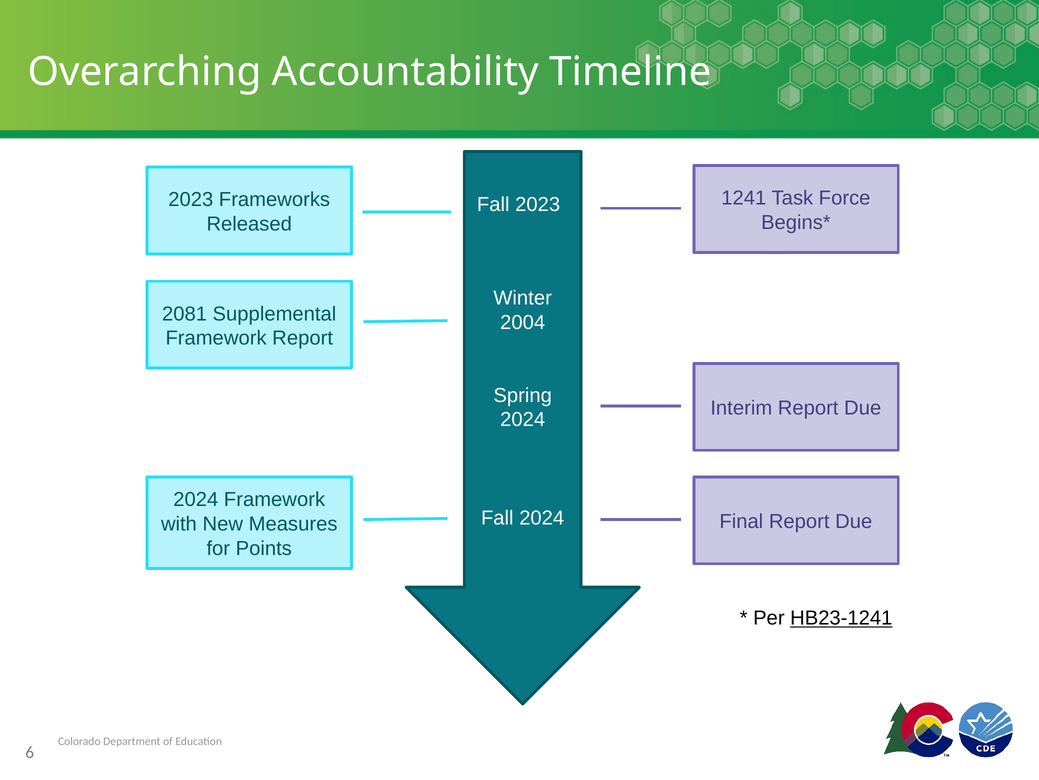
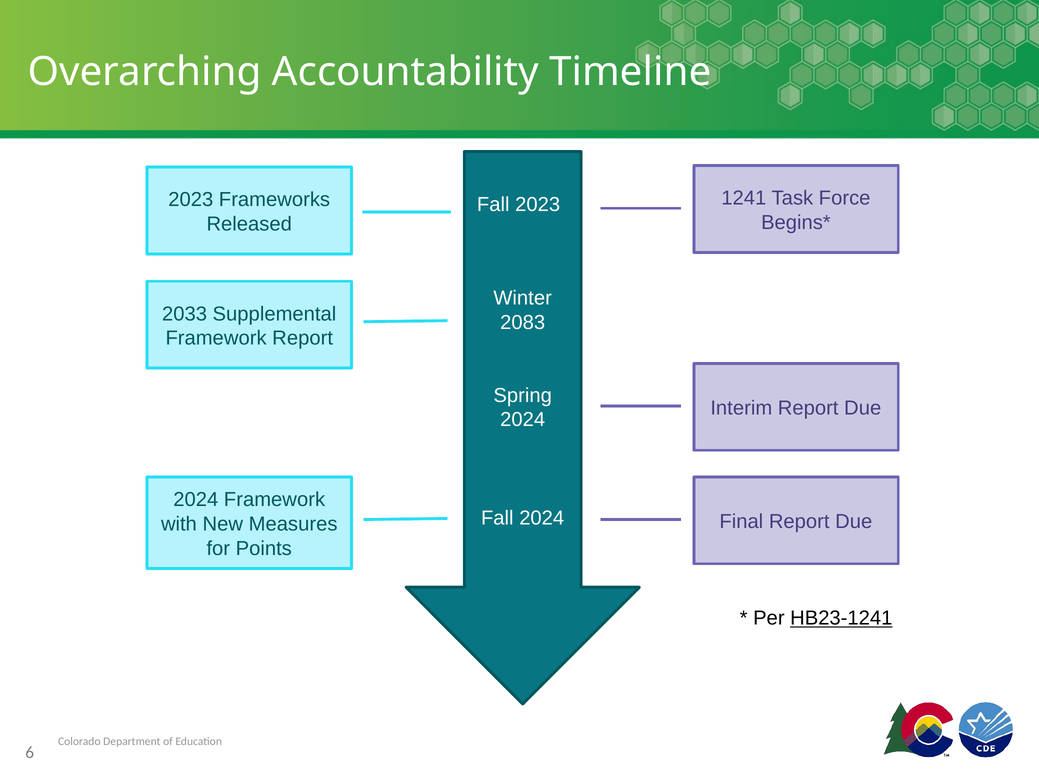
2081: 2081 -> 2033
2004: 2004 -> 2083
